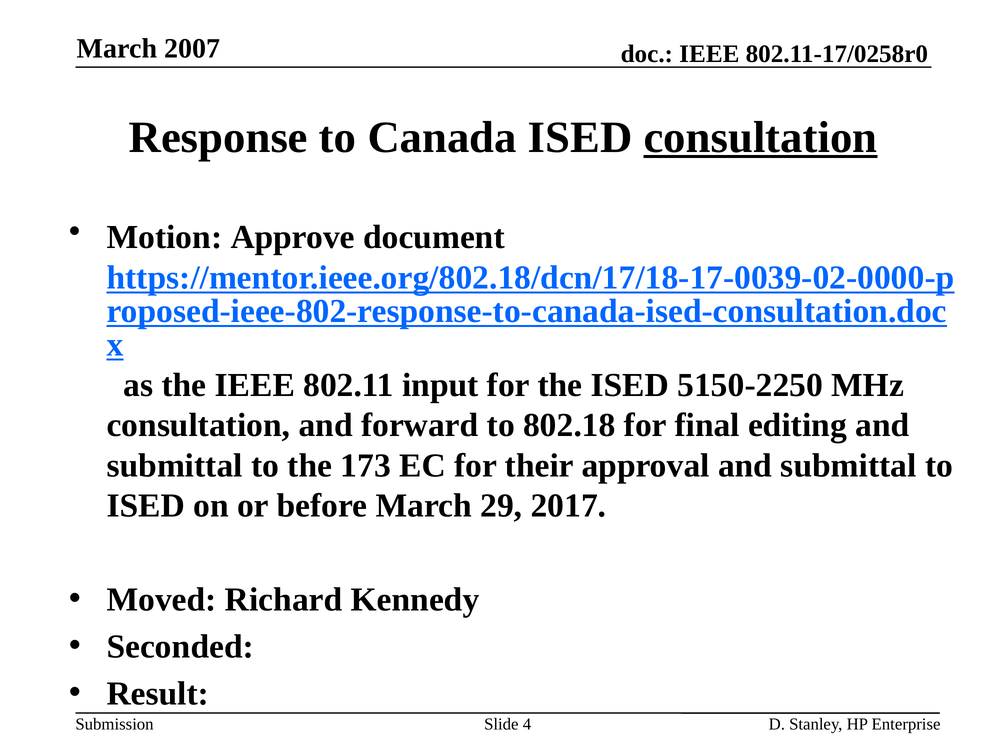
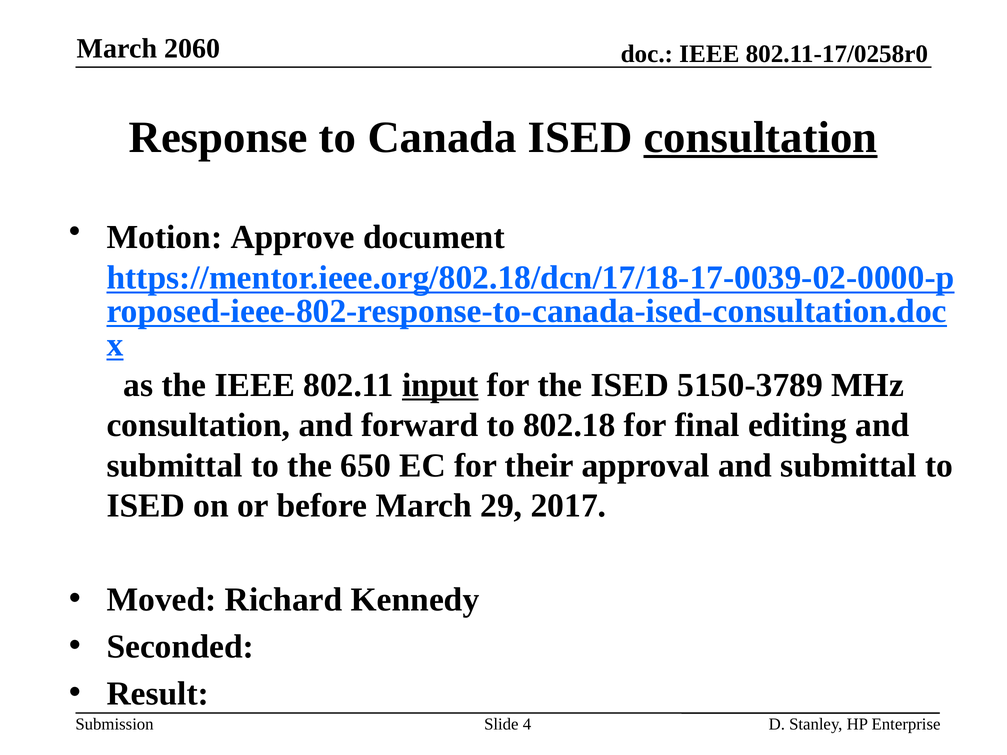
2007: 2007 -> 2060
input underline: none -> present
5150-2250: 5150-2250 -> 5150-3789
173: 173 -> 650
